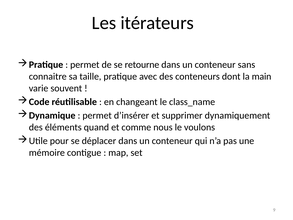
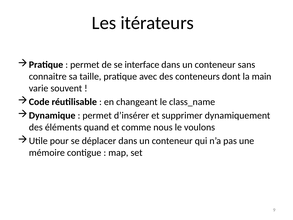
retourne: retourne -> interface
